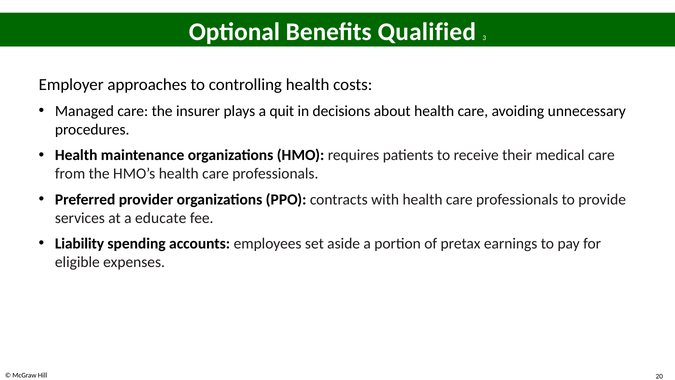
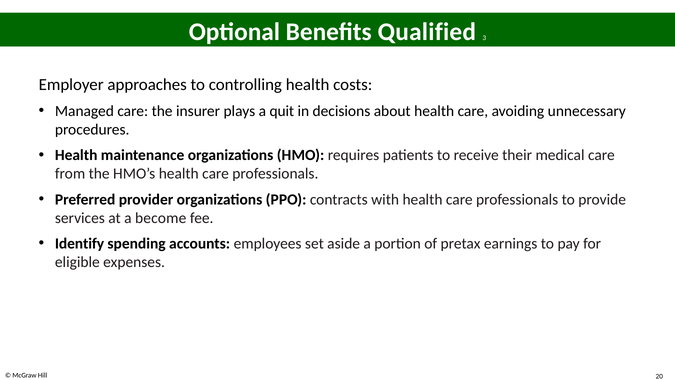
educate: educate -> become
Liability: Liability -> Identify
